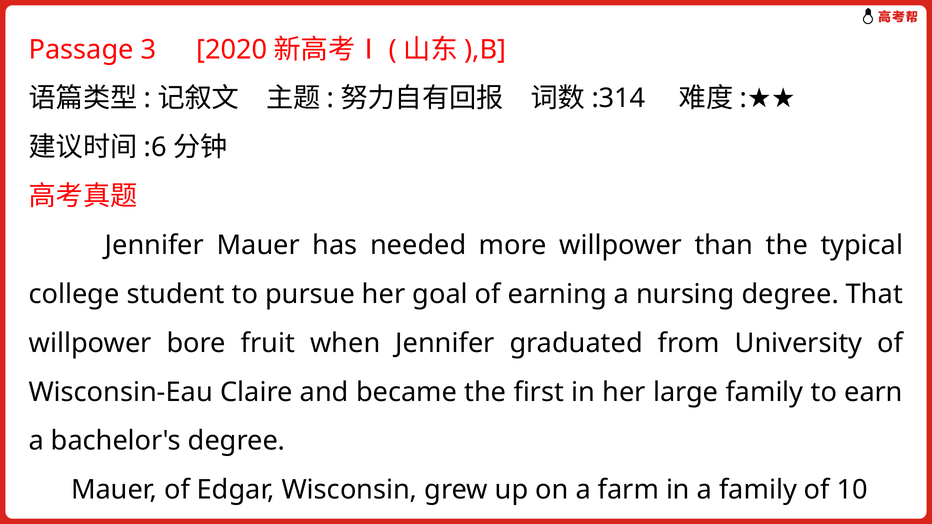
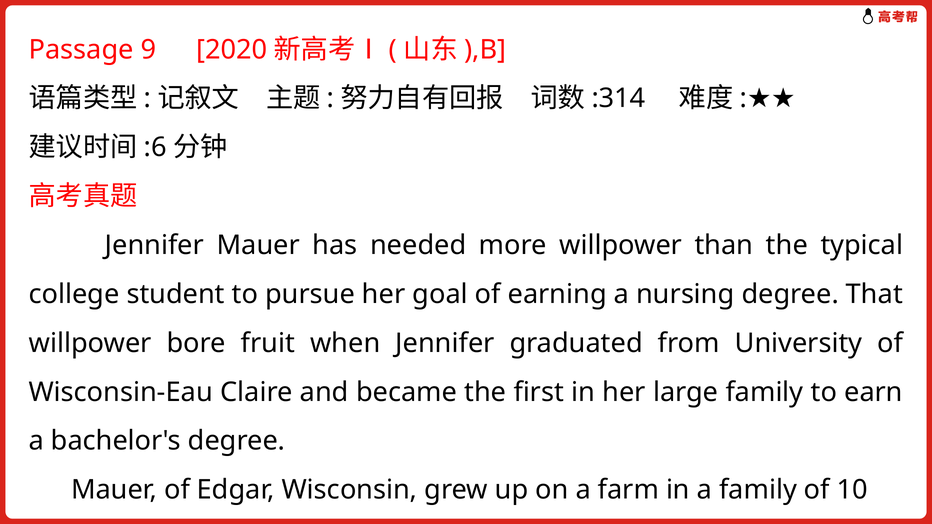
3: 3 -> 9
